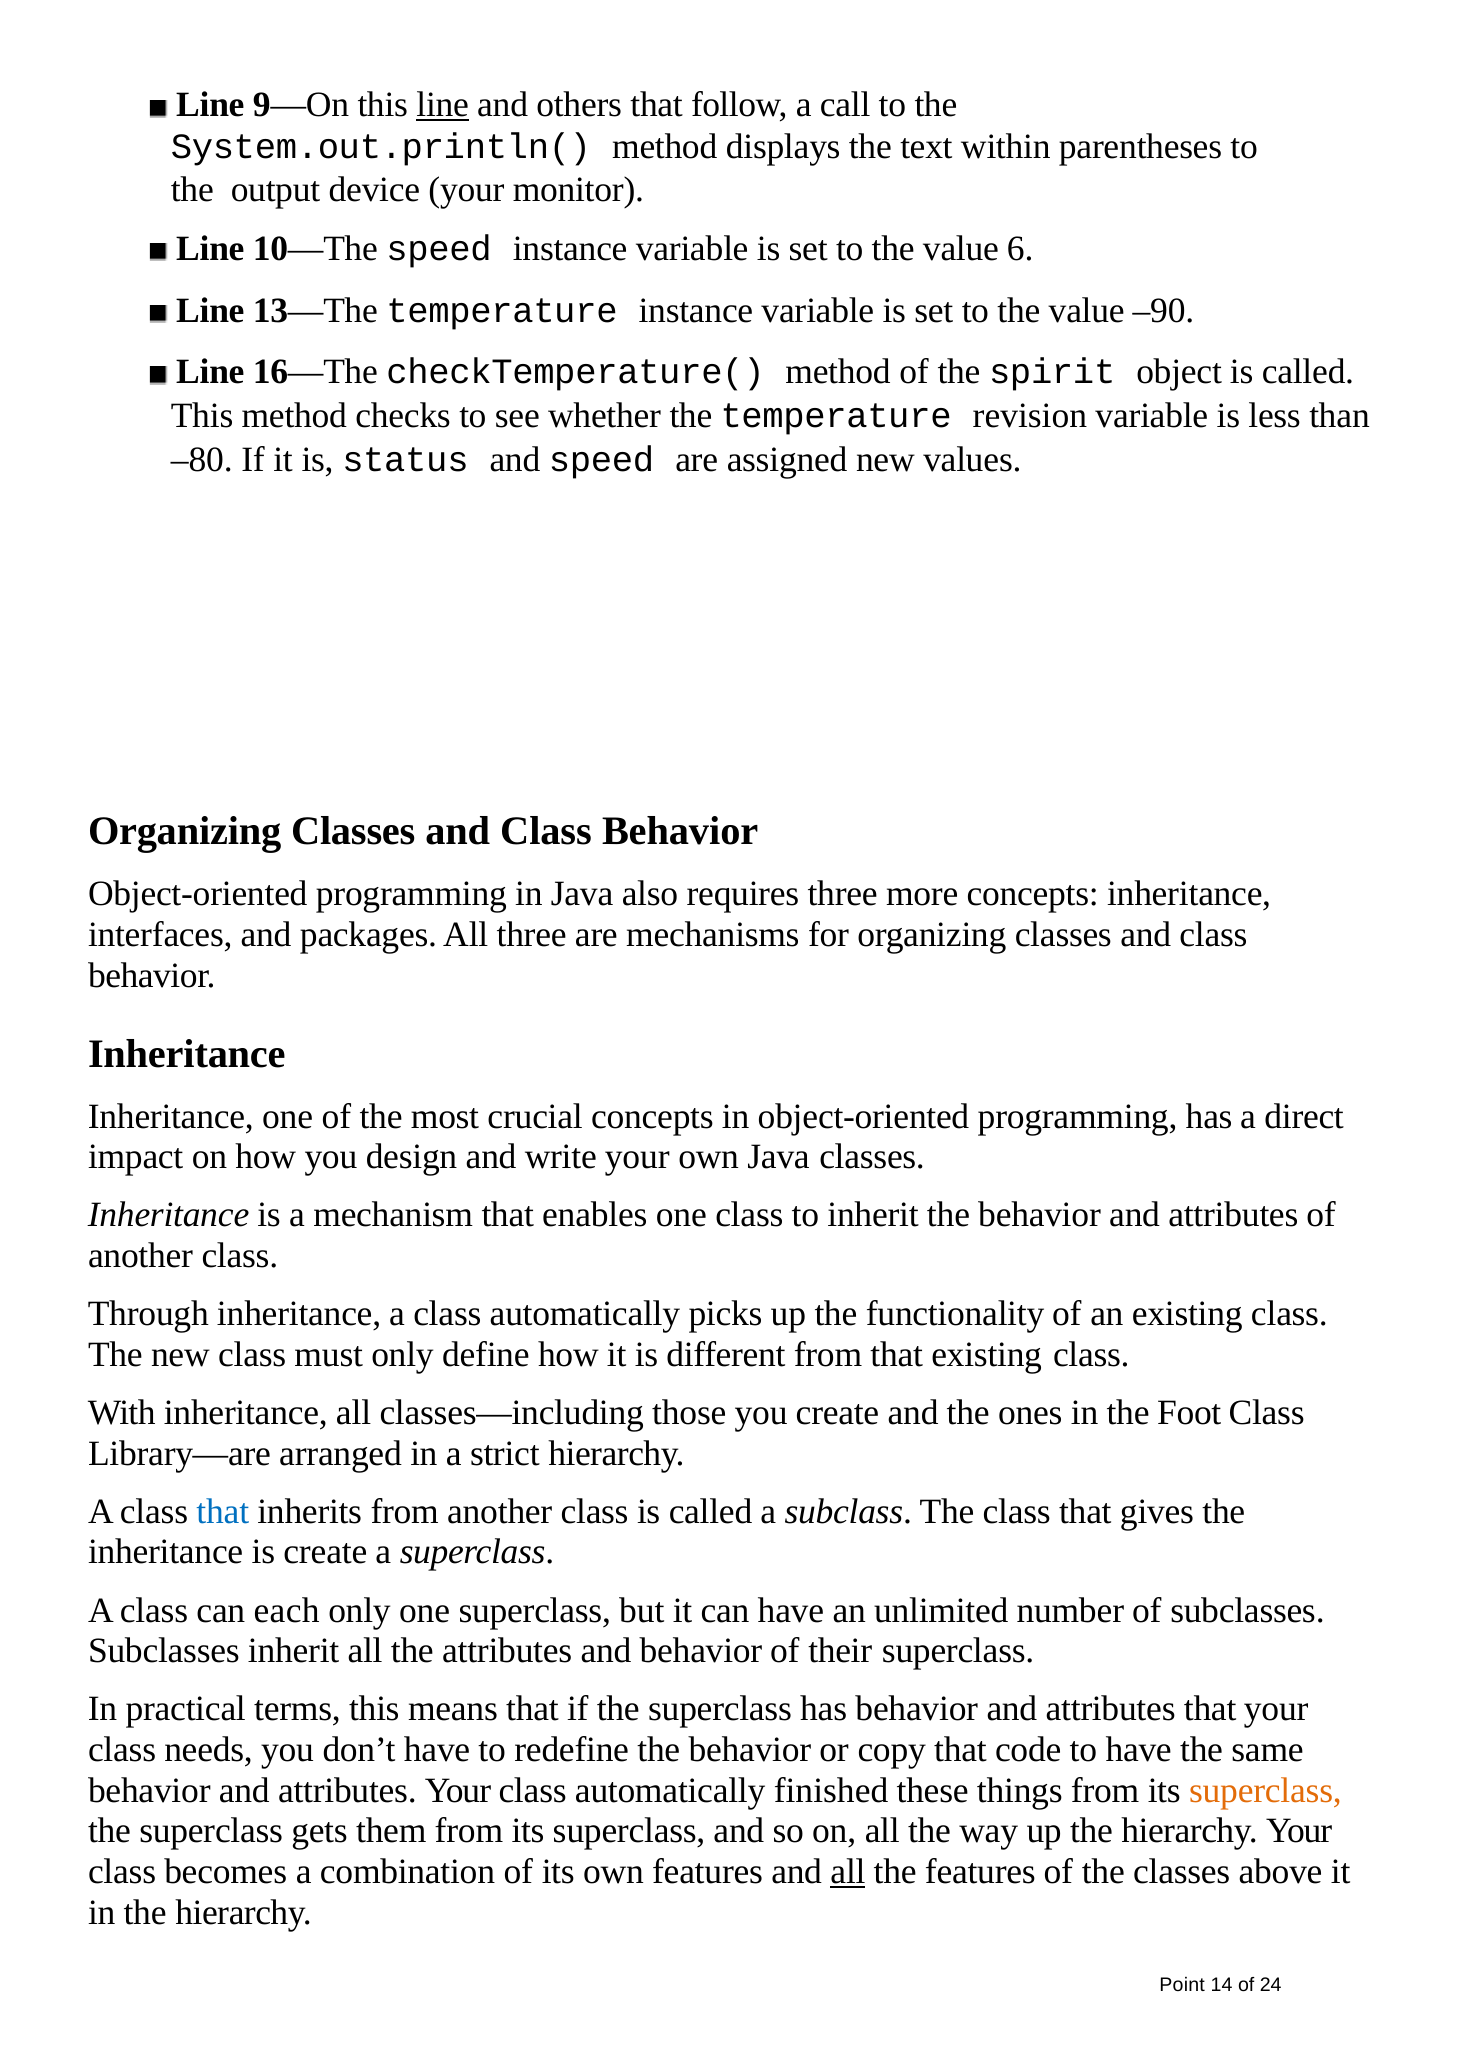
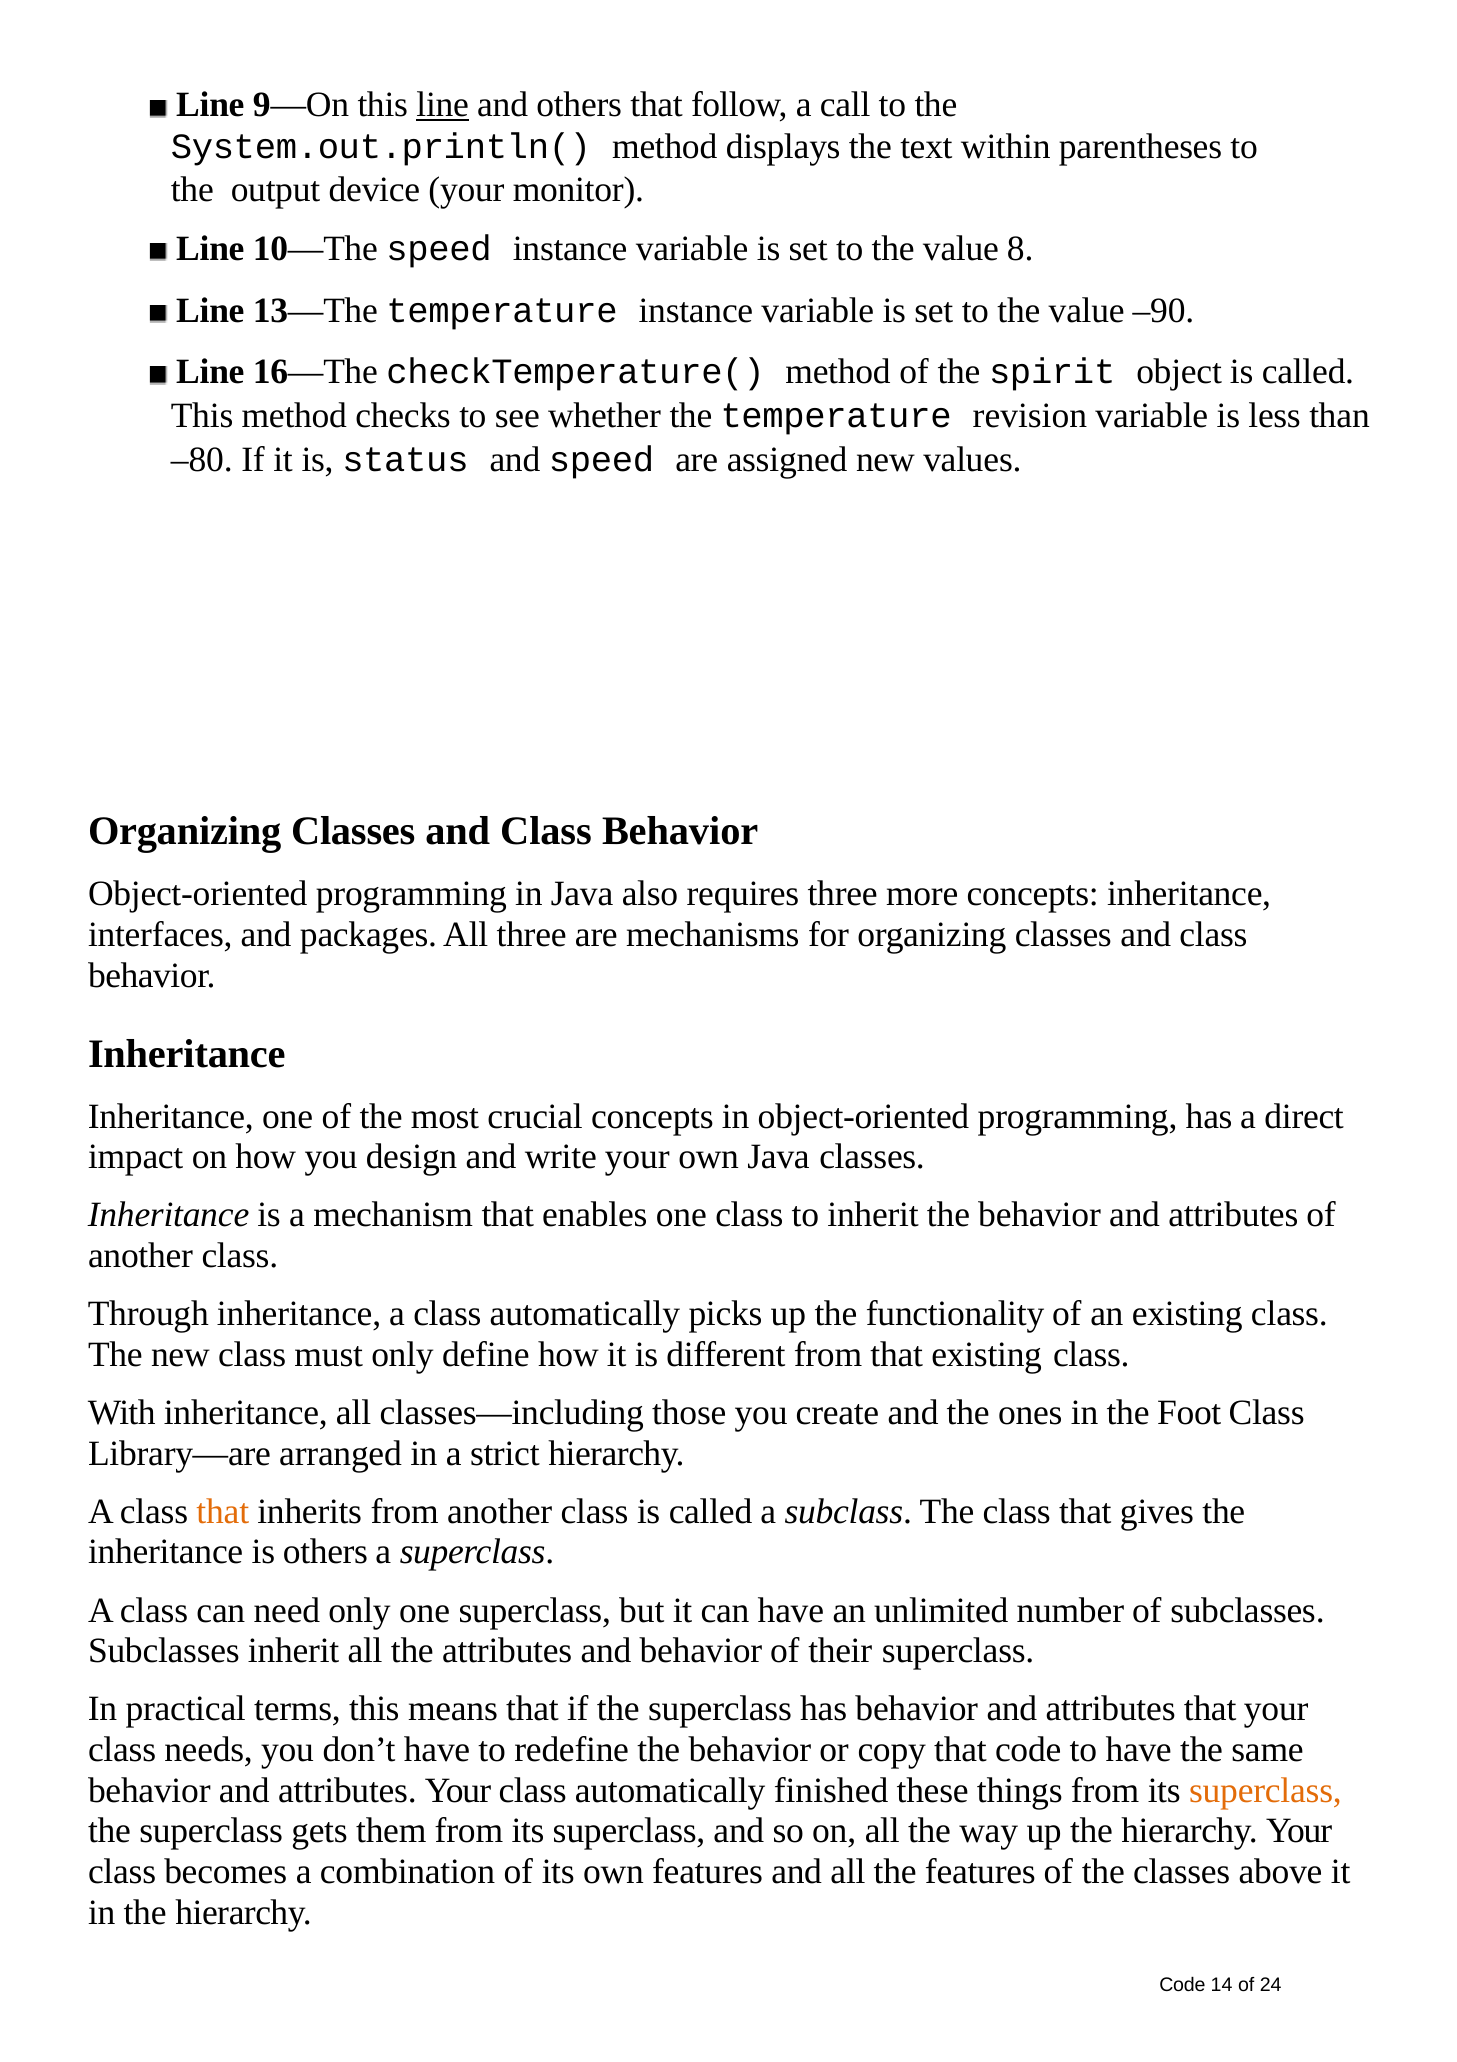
6: 6 -> 8
that at (223, 1511) colour: blue -> orange
is create: create -> others
each: each -> need
all at (848, 1872) underline: present -> none
Point at (1182, 1985): Point -> Code
